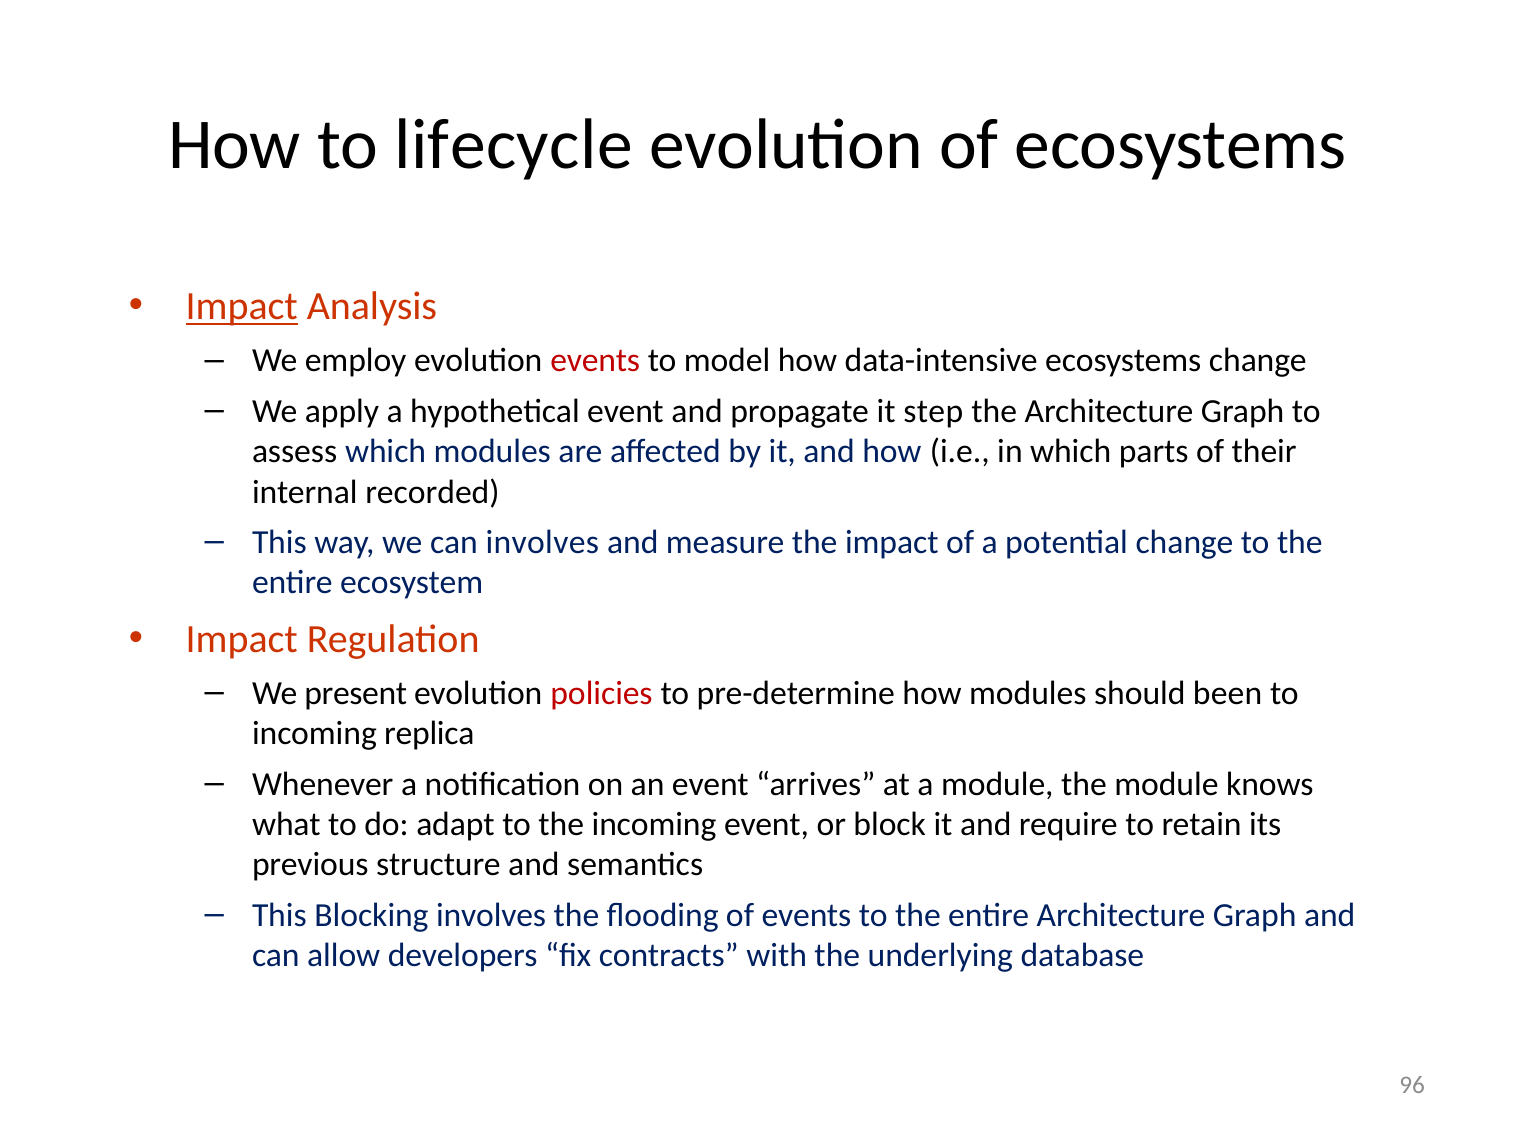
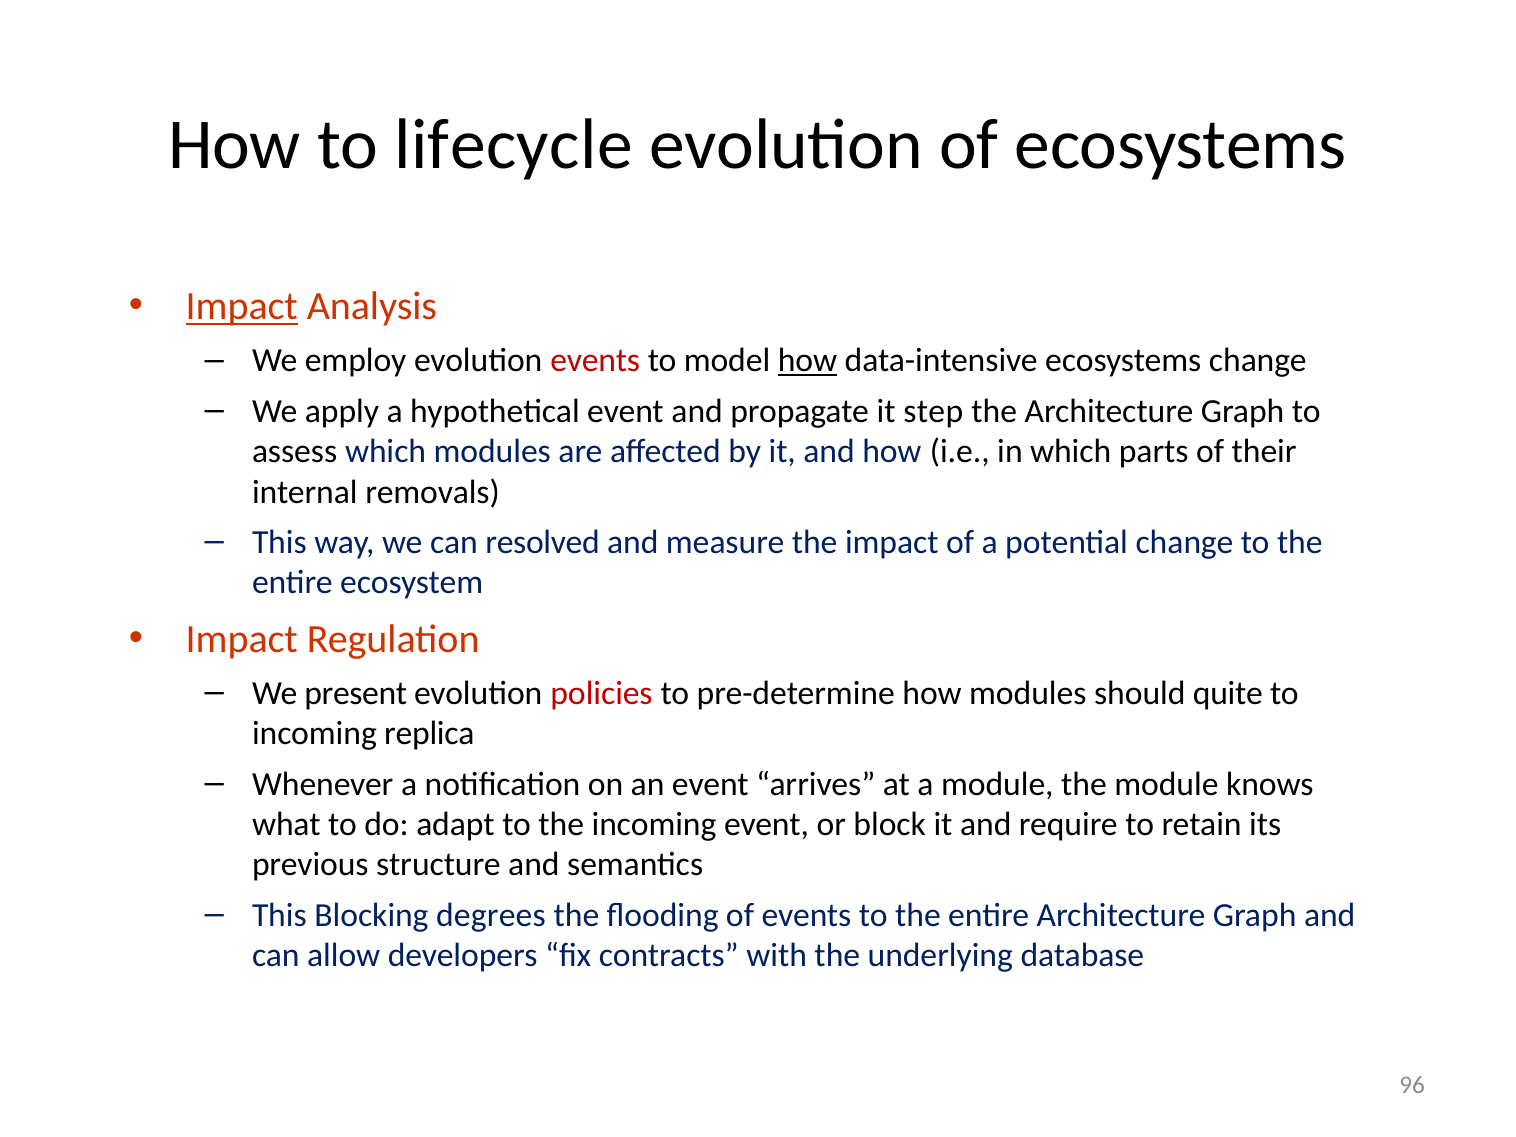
how at (808, 361) underline: none -> present
recorded: recorded -> removals
can involves: involves -> resolved
been: been -> quite
Blocking involves: involves -> degrees
